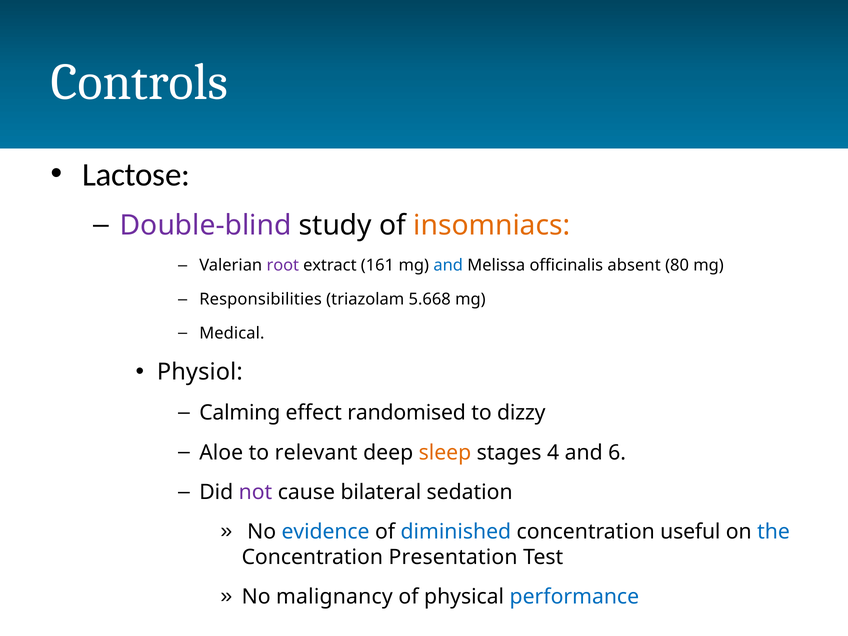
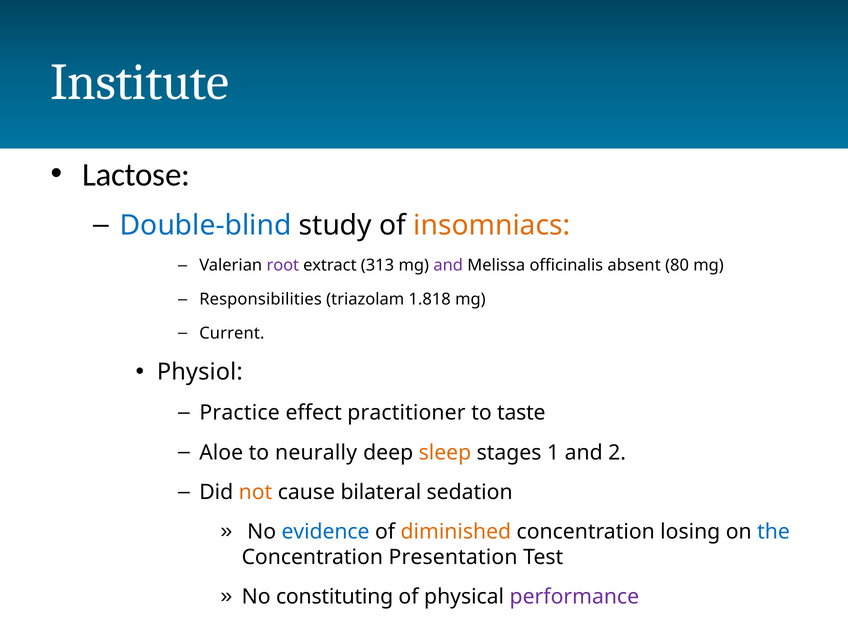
Controls: Controls -> Institute
Double-blind colour: purple -> blue
161: 161 -> 313
and at (448, 266) colour: blue -> purple
5.668: 5.668 -> 1.818
Medical: Medical -> Current
Calming: Calming -> Practice
randomised: randomised -> practitioner
dizzy: dizzy -> taste
relevant: relevant -> neurally
4: 4 -> 1
6: 6 -> 2
not colour: purple -> orange
diminished colour: blue -> orange
useful: useful -> losing
malignancy: malignancy -> constituting
performance colour: blue -> purple
